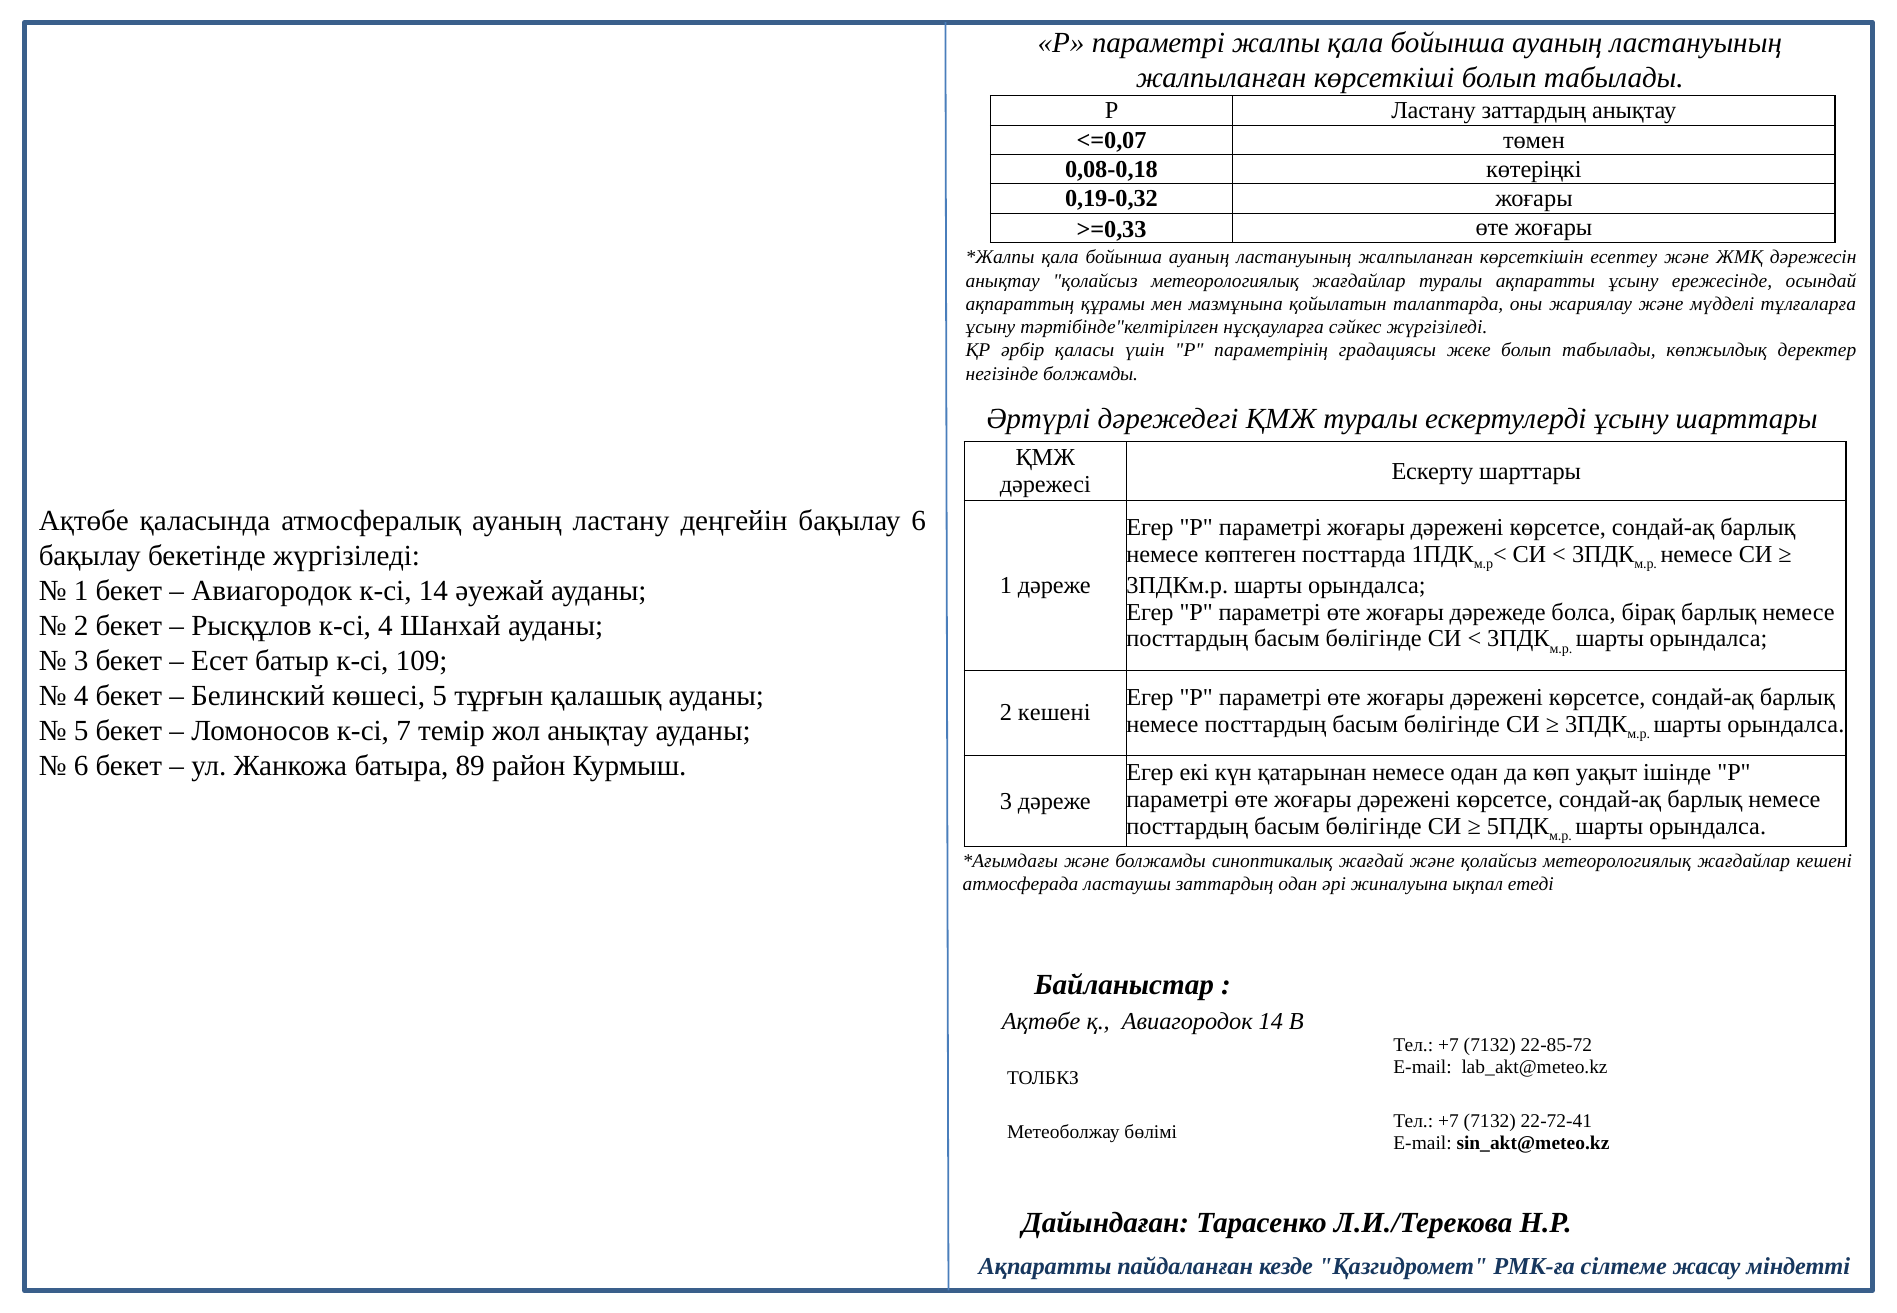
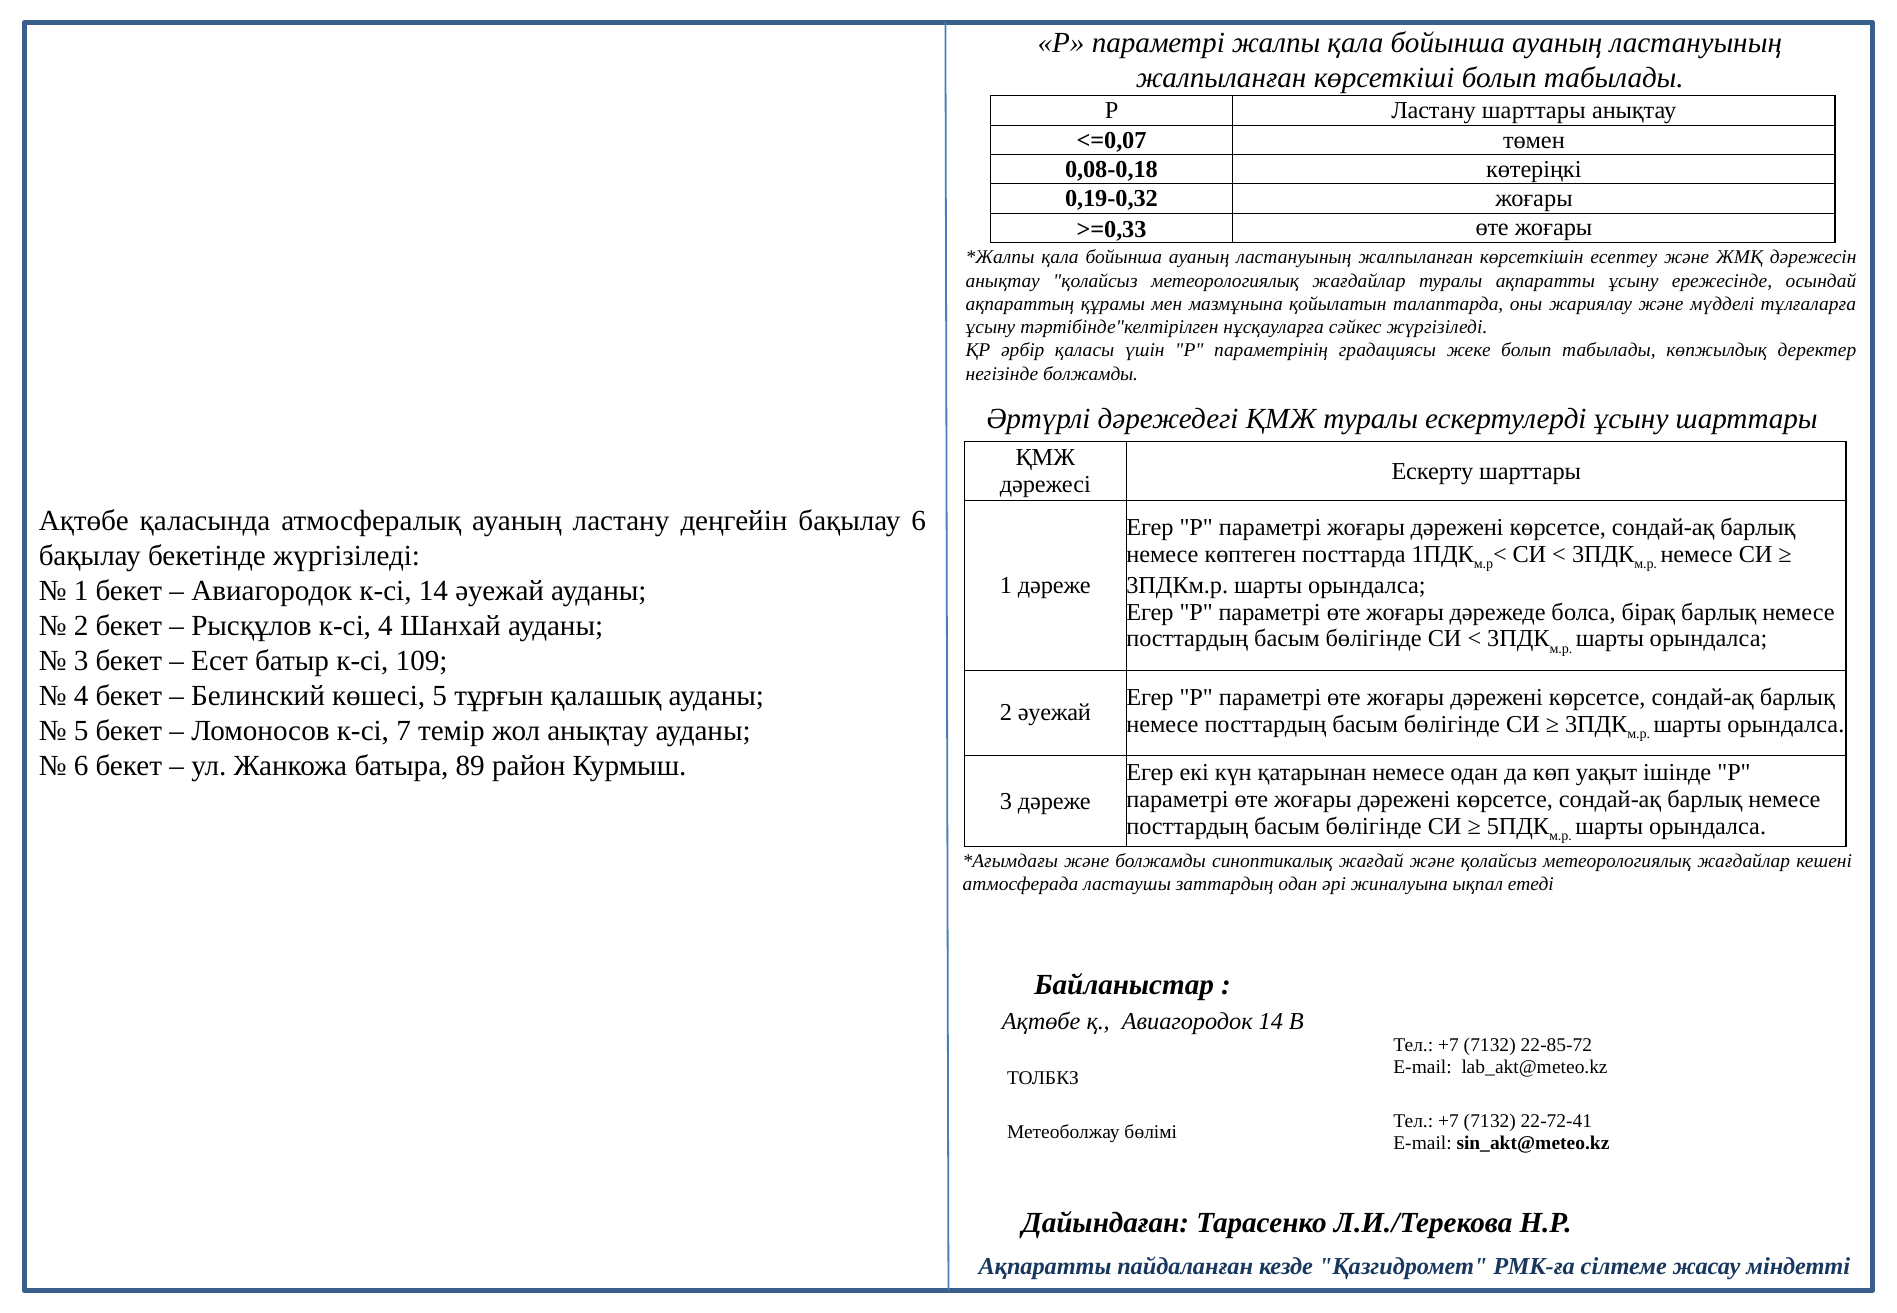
Ластану заттардың: заттардың -> шарттары
2 кешені: кешені -> әуежай
